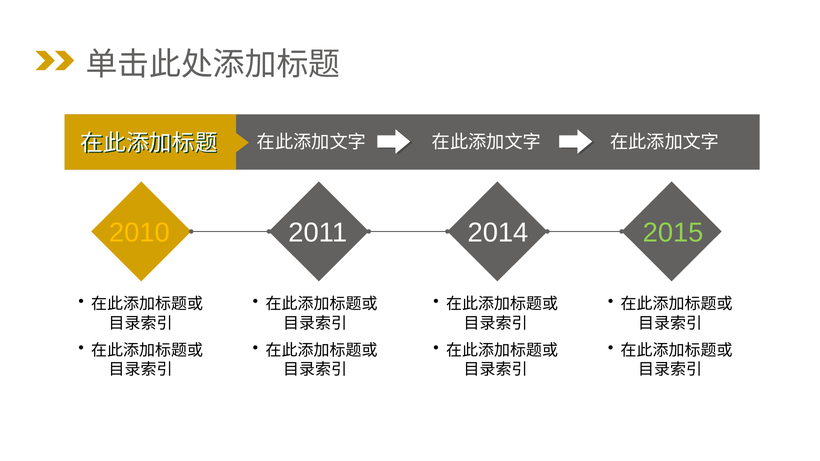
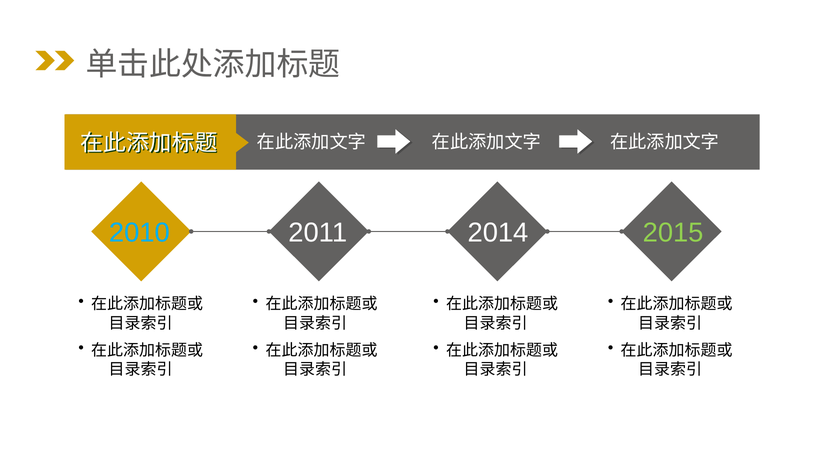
2010 colour: yellow -> light blue
